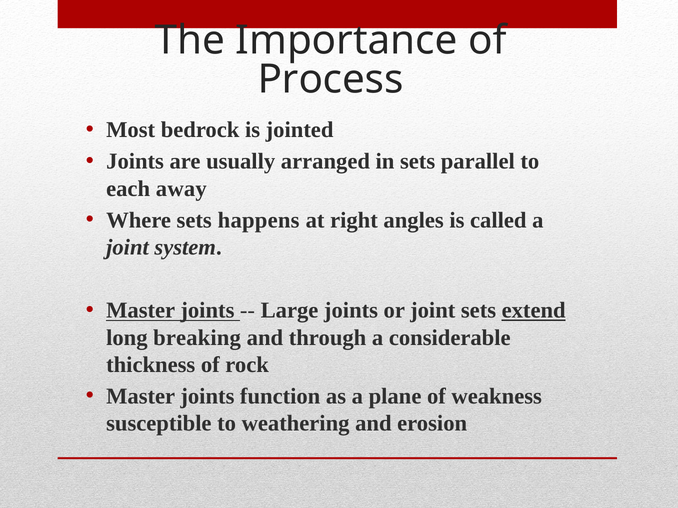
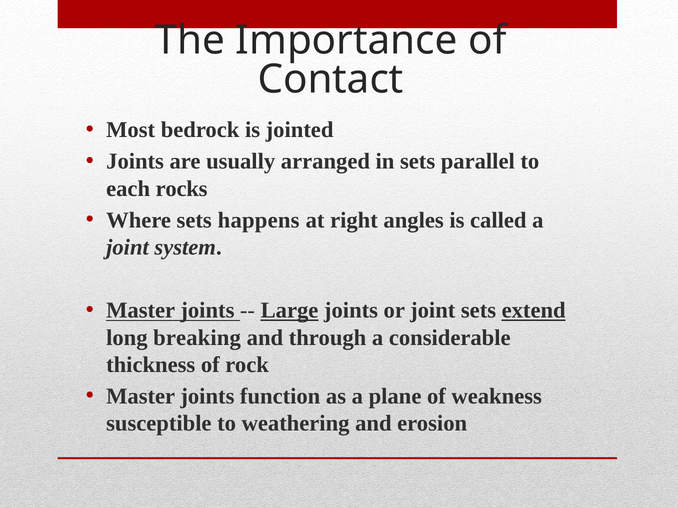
Process: Process -> Contact
away: away -> rocks
Large underline: none -> present
